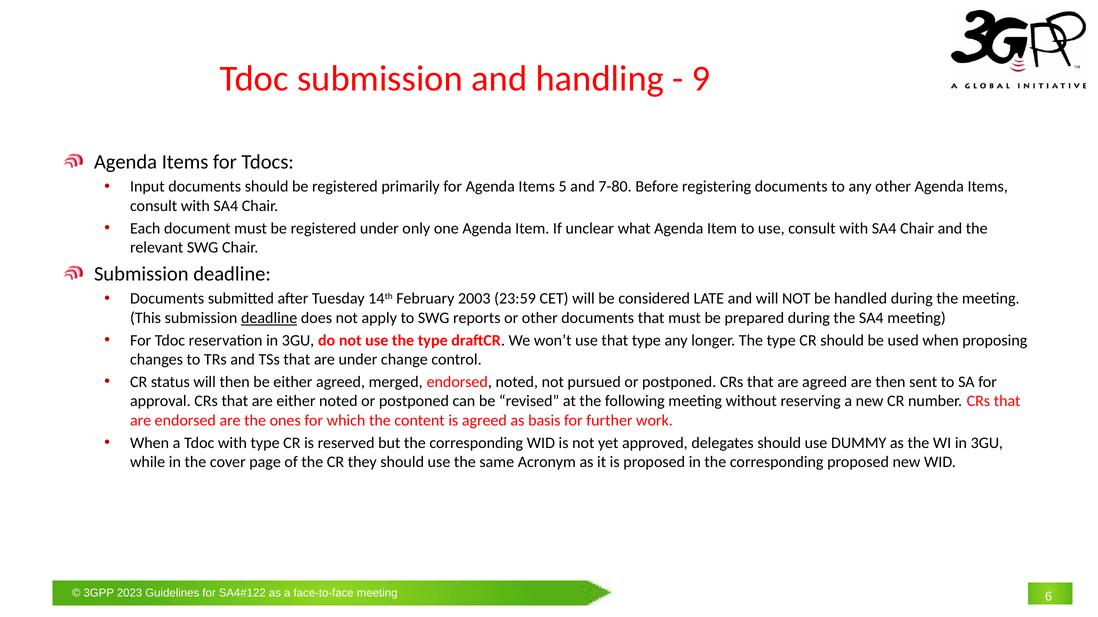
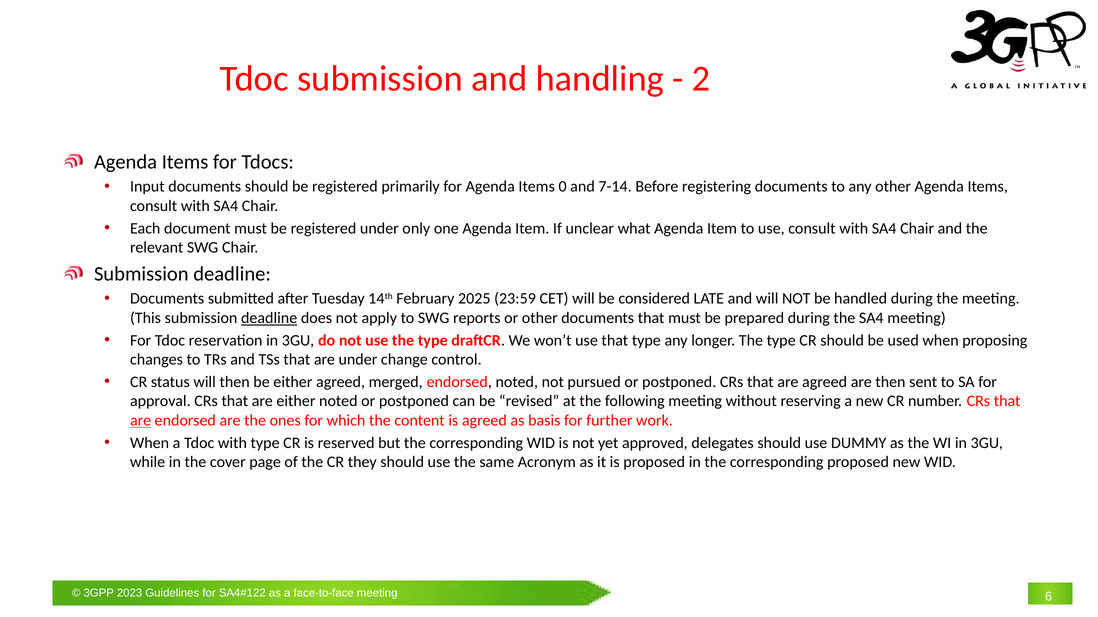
9: 9 -> 2
5: 5 -> 0
7-80: 7-80 -> 7-14
2003: 2003 -> 2025
are at (141, 421) underline: none -> present
